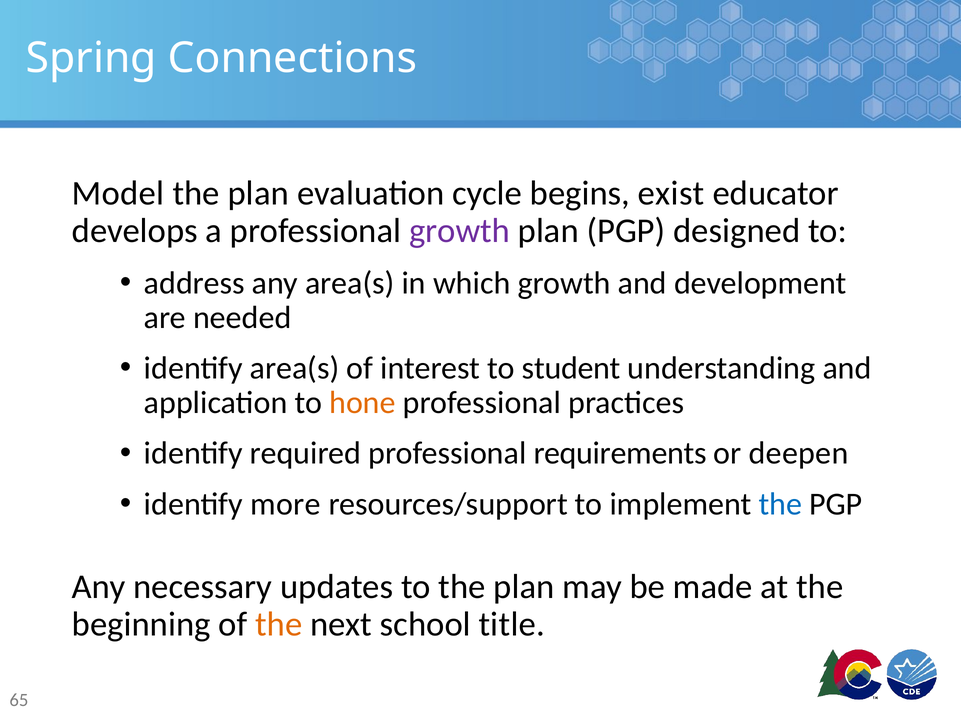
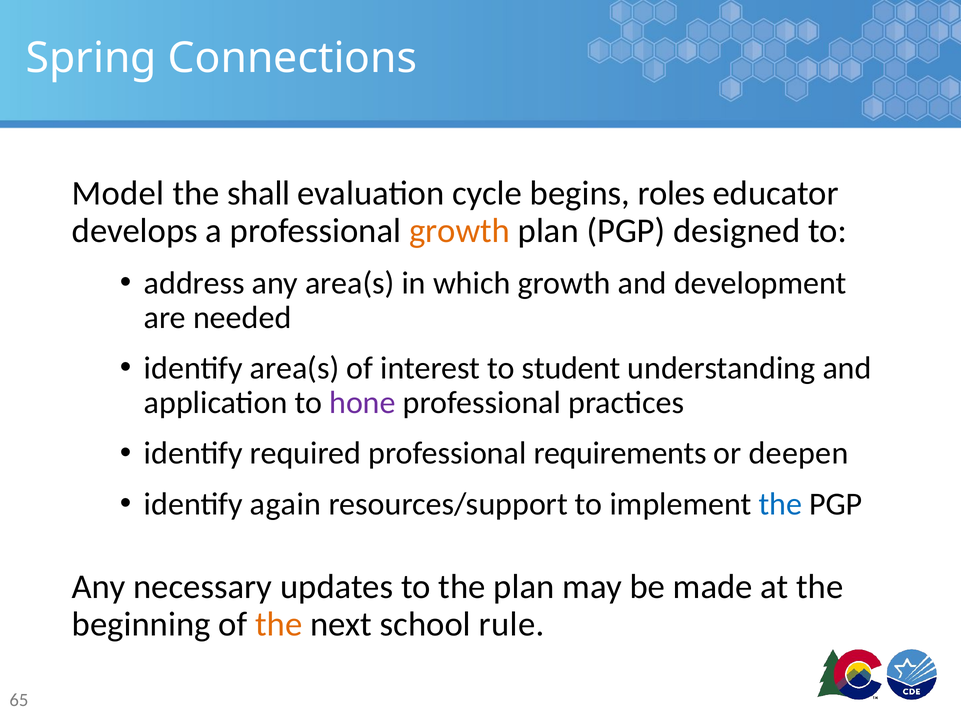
plan at (258, 193): plan -> shall
exist: exist -> roles
growth at (460, 231) colour: purple -> orange
hone colour: orange -> purple
more: more -> again
title: title -> rule
